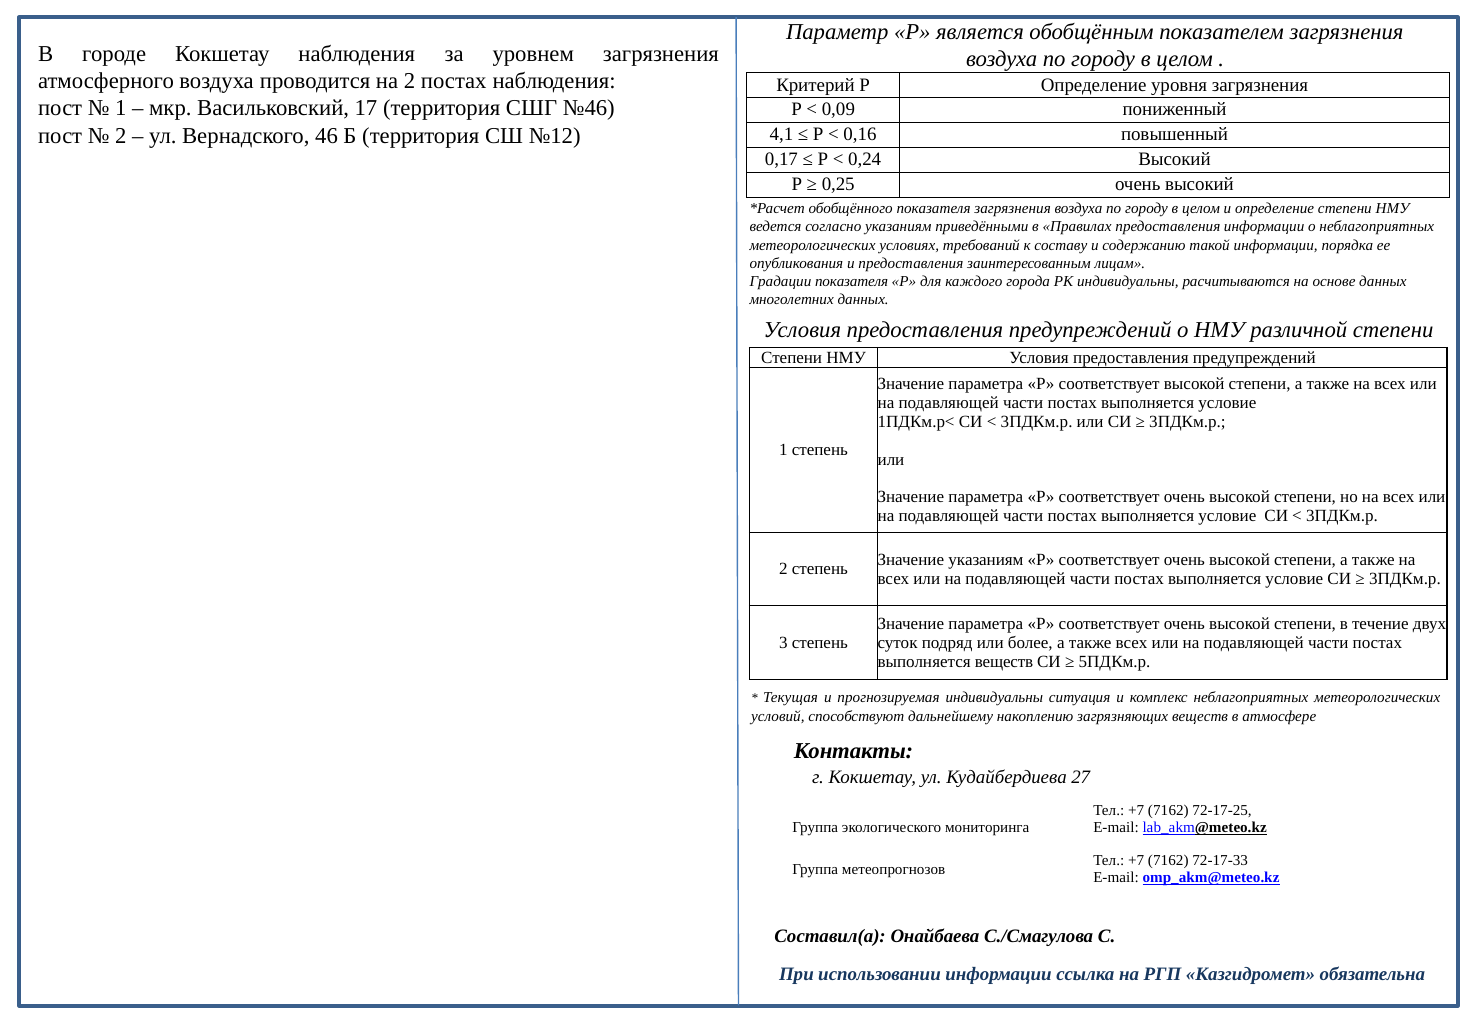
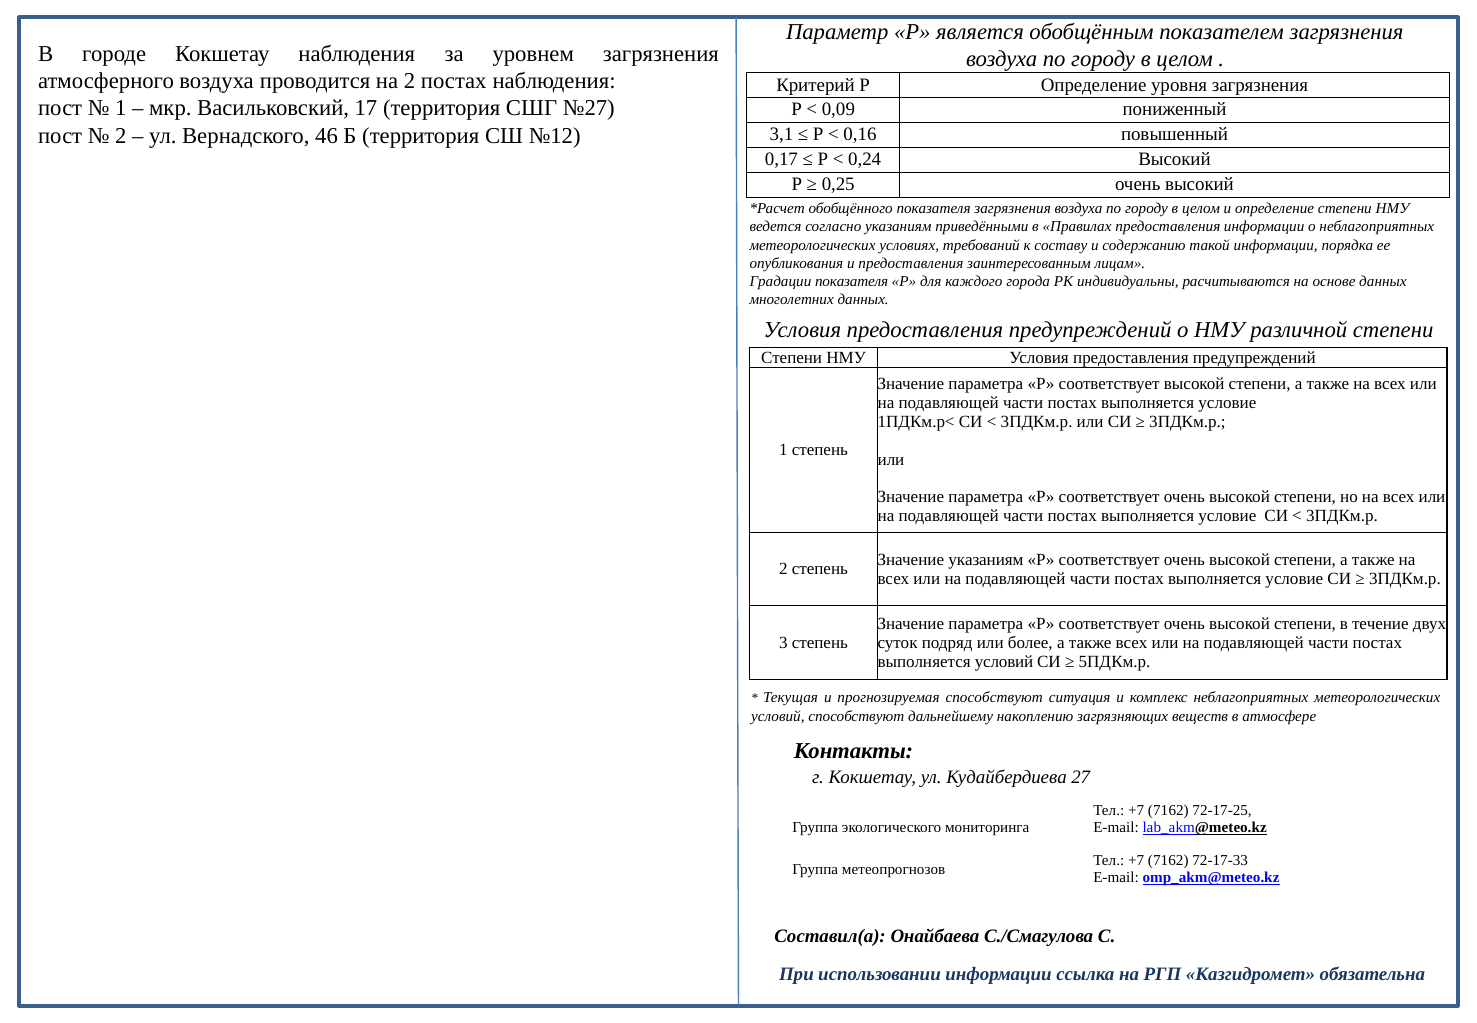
№46: №46 -> №27
4,1: 4,1 -> 3,1
выполняется веществ: веществ -> условий
прогнозируемая индивидуальны: индивидуальны -> способствуют
